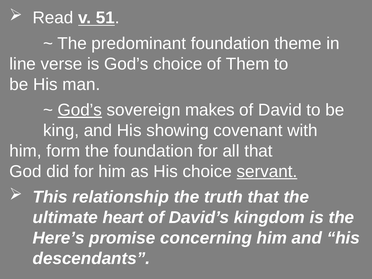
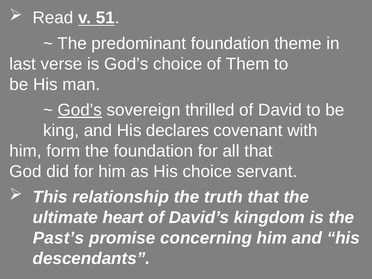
line: line -> last
makes: makes -> thrilled
showing: showing -> declares
servant underline: present -> none
Here’s: Here’s -> Past’s
